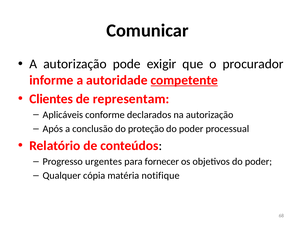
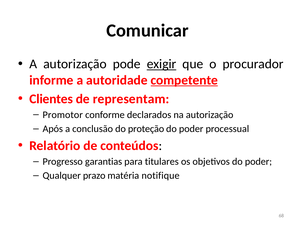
exigir underline: none -> present
Aplicáveis: Aplicáveis -> Promotor
urgentes: urgentes -> garantias
fornecer: fornecer -> titulares
cópia: cópia -> prazo
